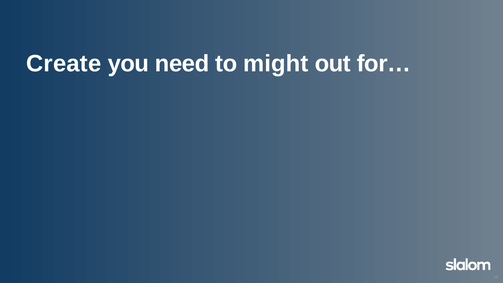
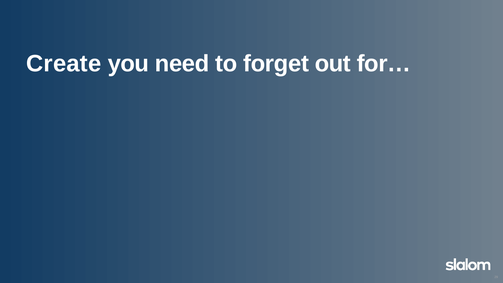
might: might -> forget
